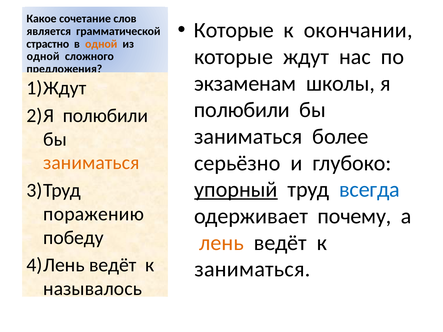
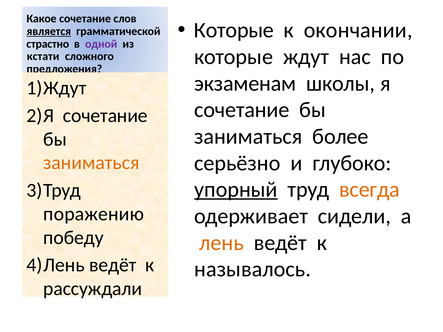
является underline: none -> present
одной at (101, 44) colour: orange -> purple
одной at (43, 56): одной -> кстати
полюбили at (242, 110): полюбили -> сочетание
полюбили at (105, 116): полюбили -> сочетание
всегда colour: blue -> orange
почему: почему -> сидели
заниматься at (253, 269): заниматься -> называлось
называлось: называлось -> рассуждали
